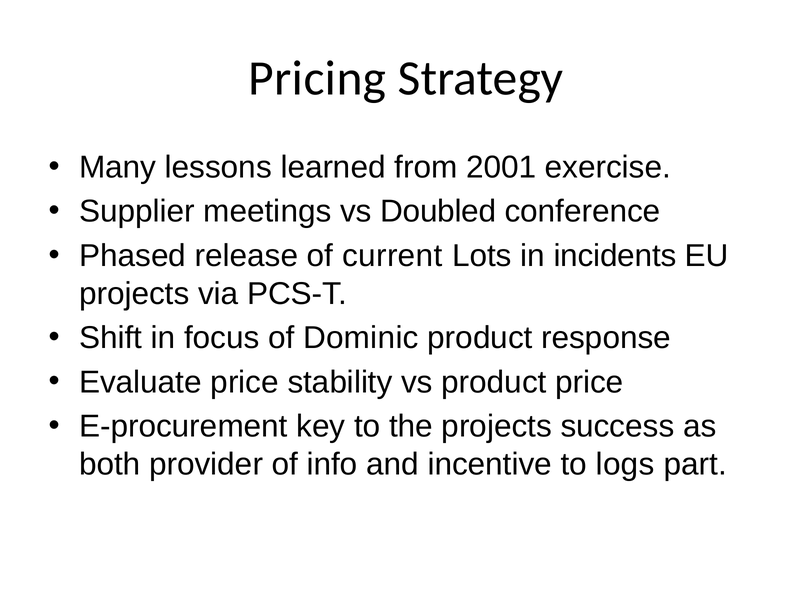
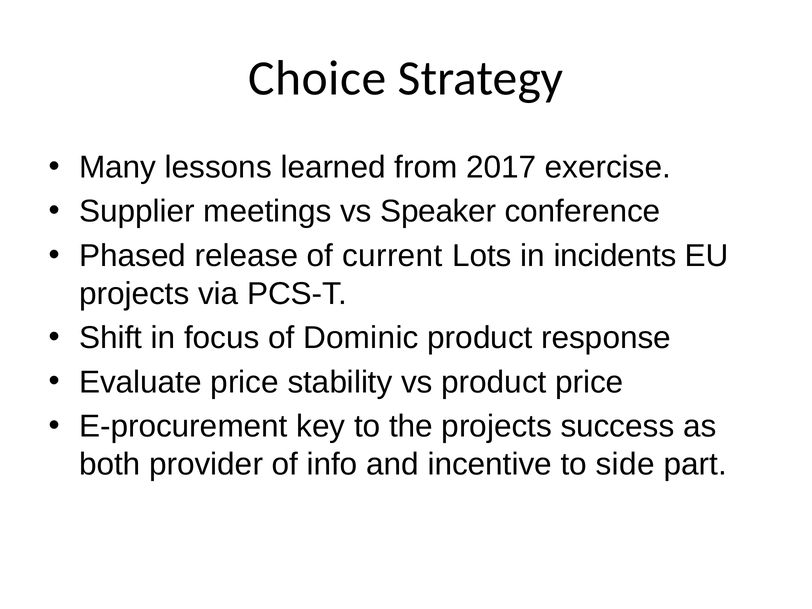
Pricing: Pricing -> Choice
2001: 2001 -> 2017
Doubled: Doubled -> Speaker
logs: logs -> side
